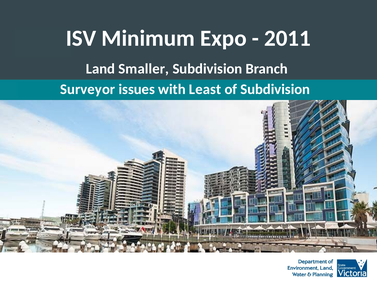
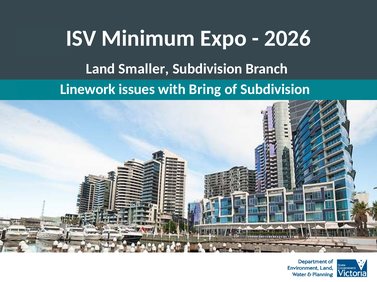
2011: 2011 -> 2026
Surveyor: Surveyor -> Linework
Least: Least -> Bring
